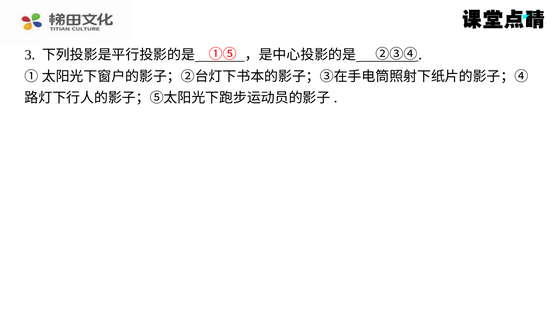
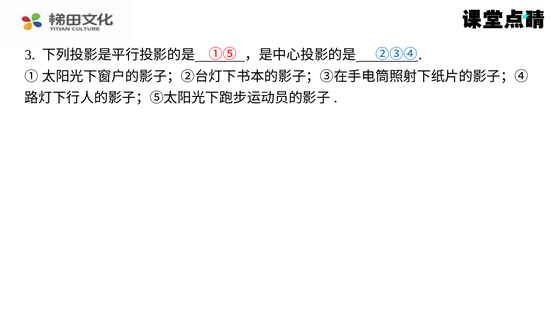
②③④ colour: black -> blue
